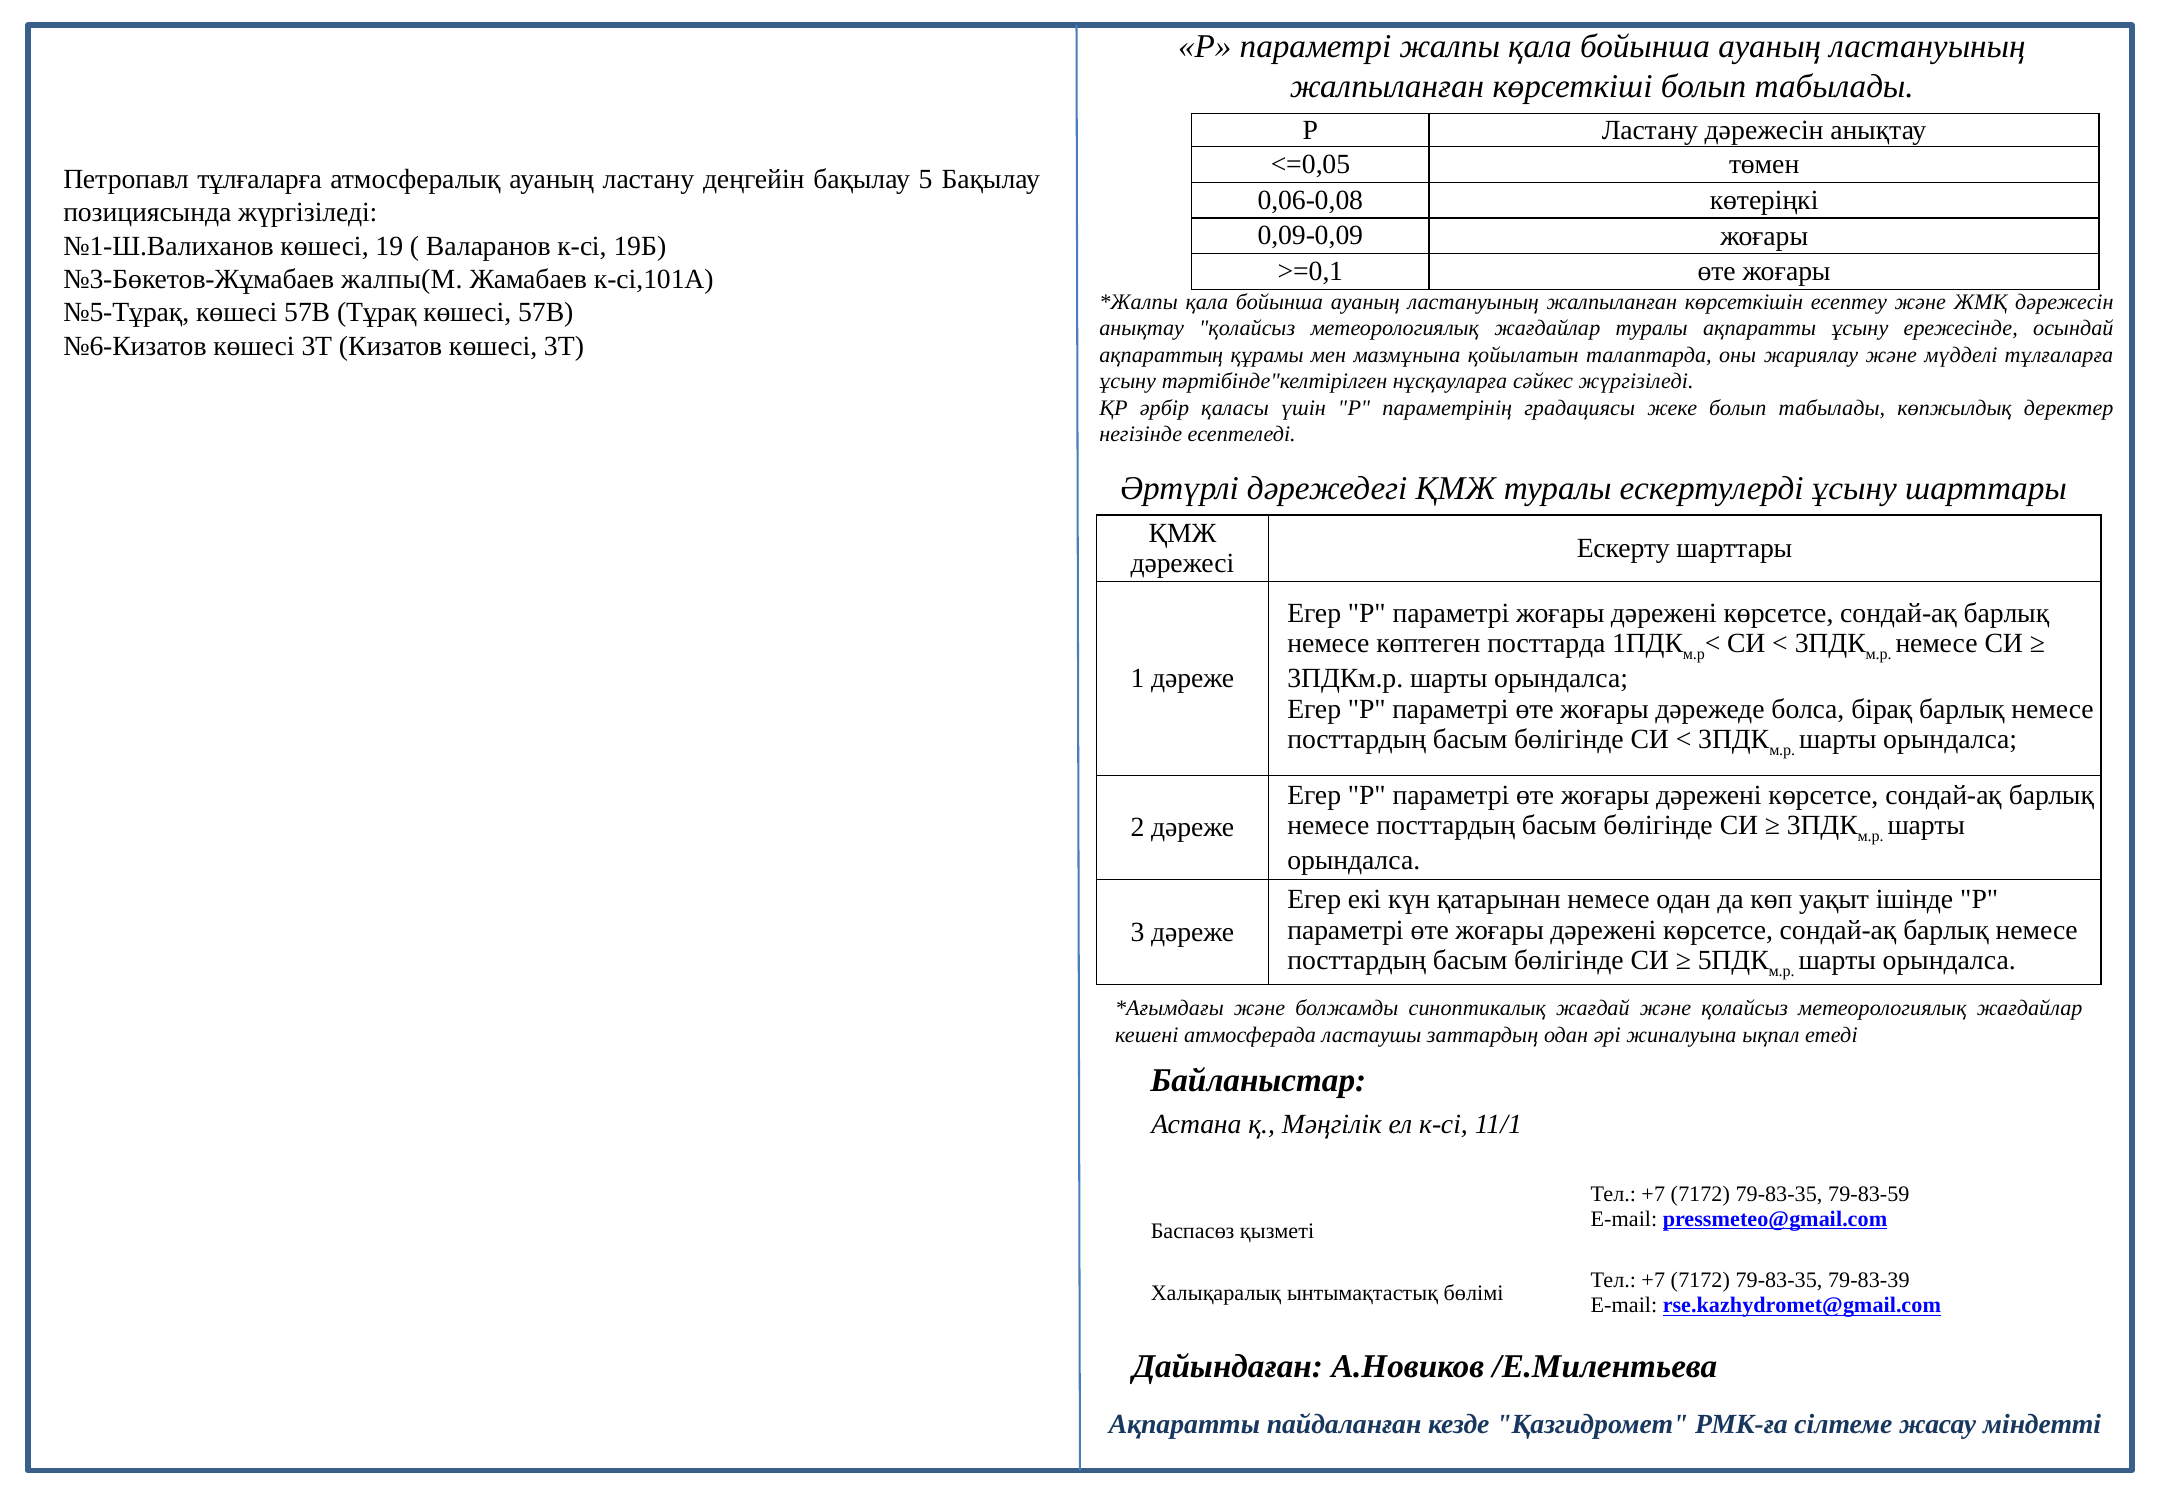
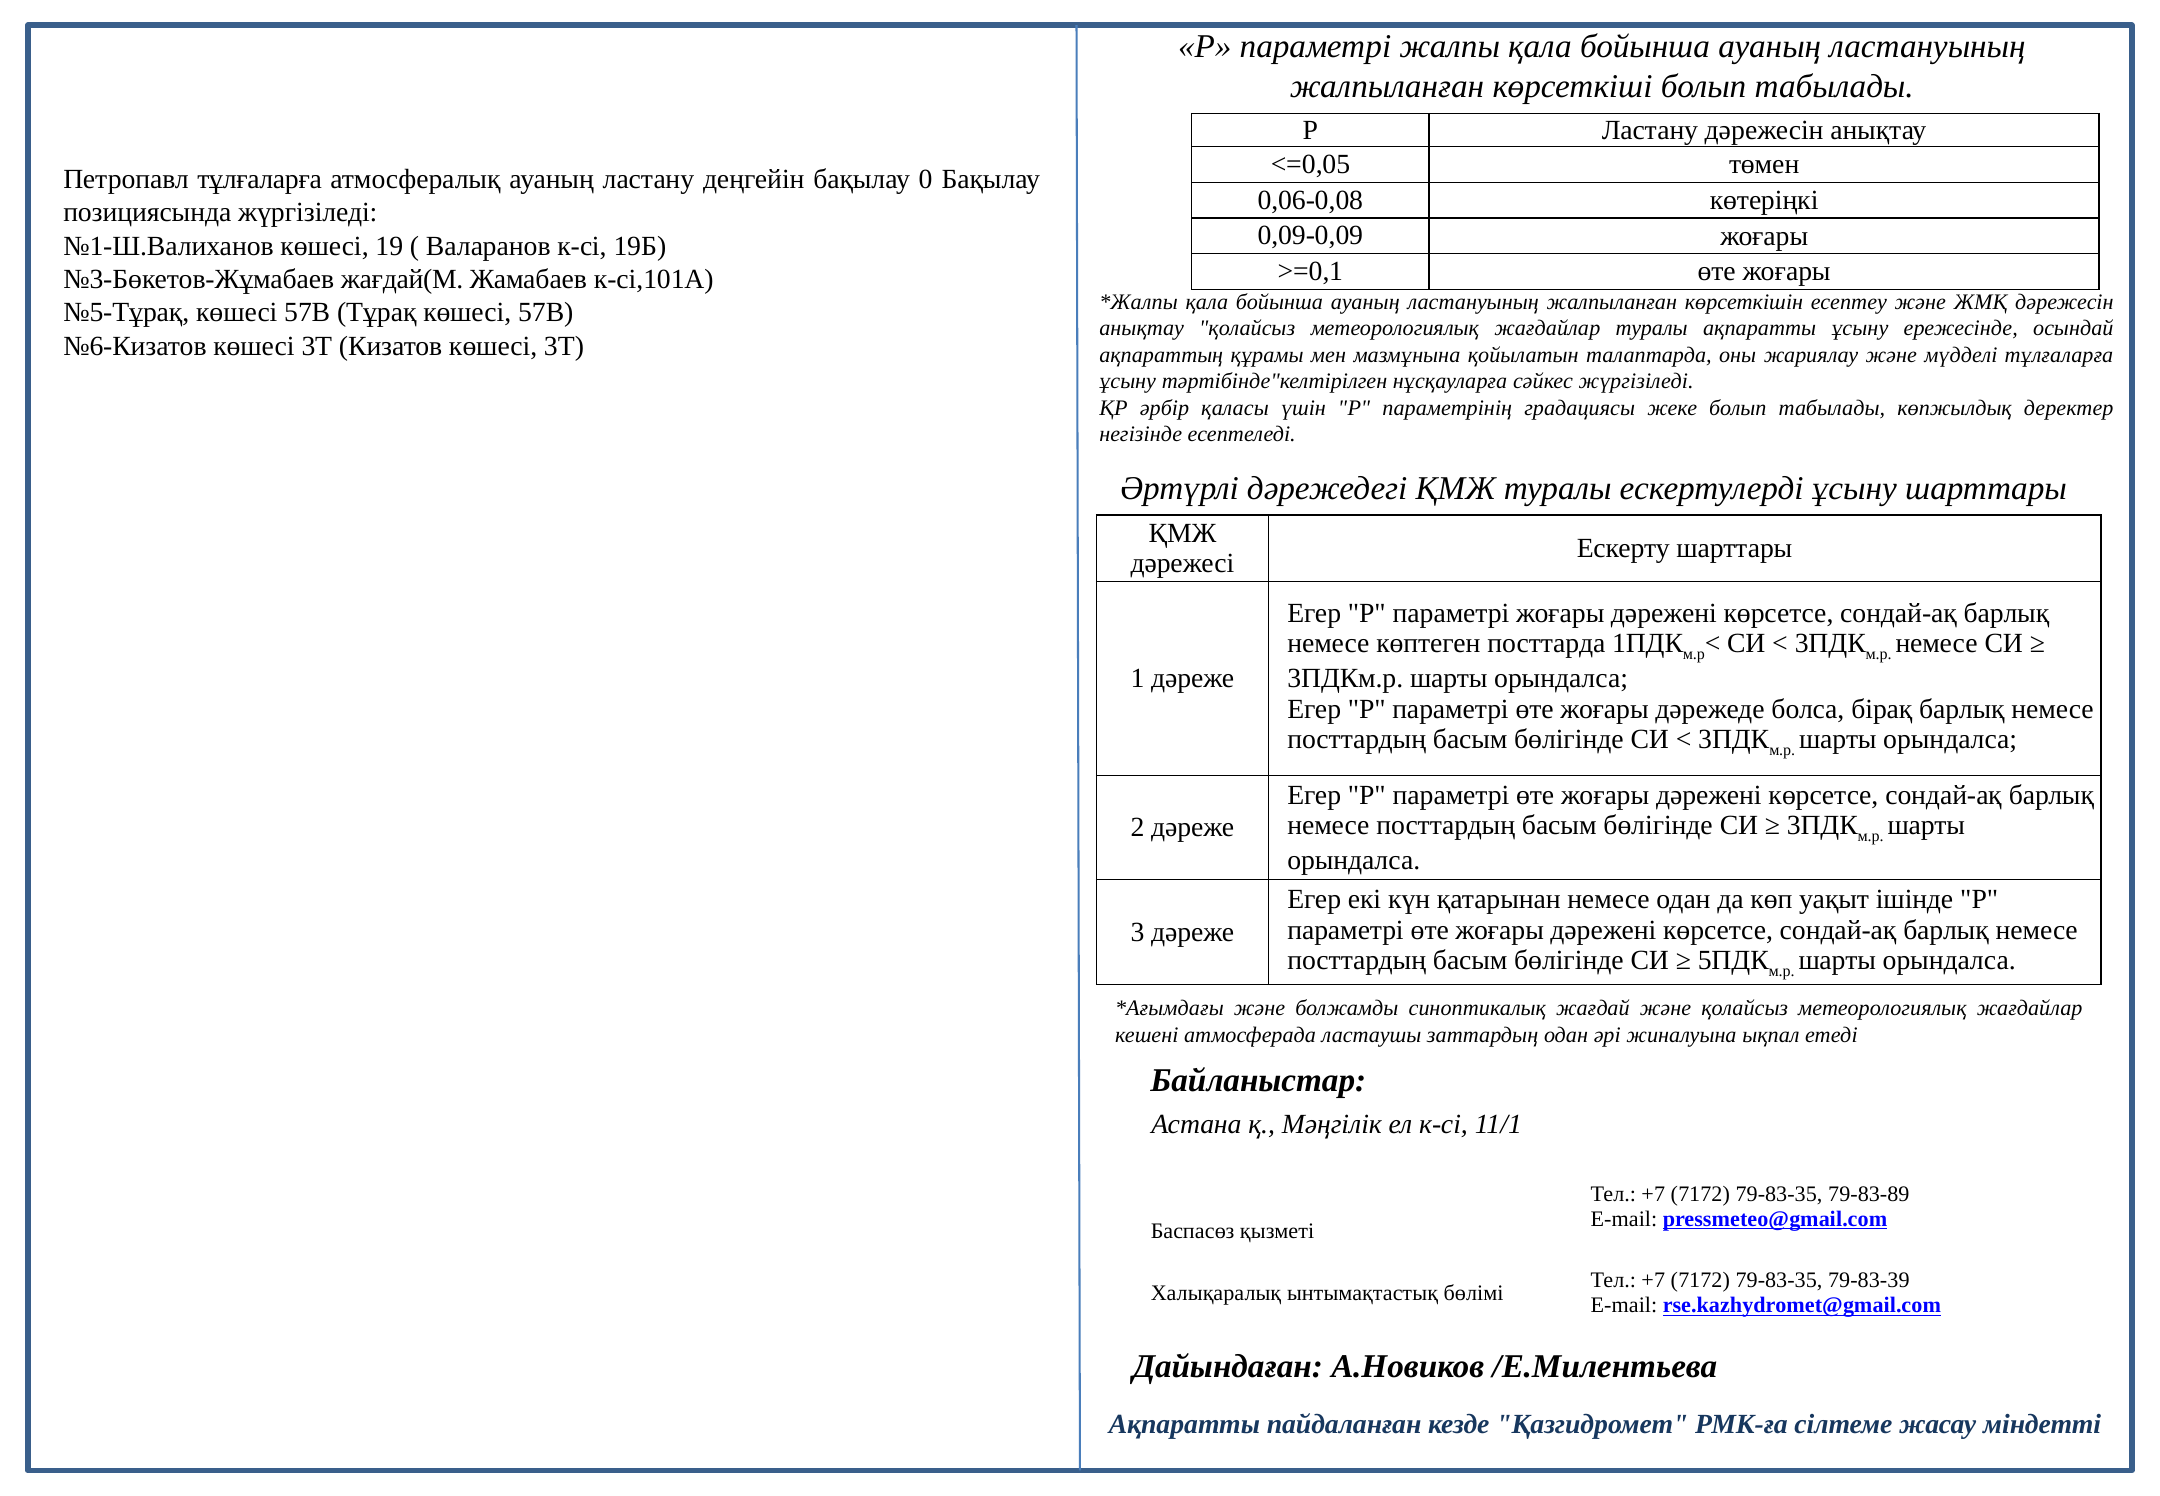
5: 5 -> 0
жалпы(М: жалпы(М -> жағдай(М
79-83-59: 79-83-59 -> 79-83-89
